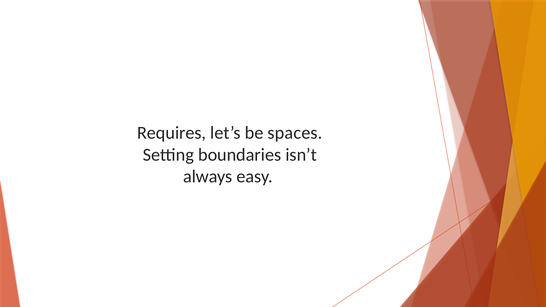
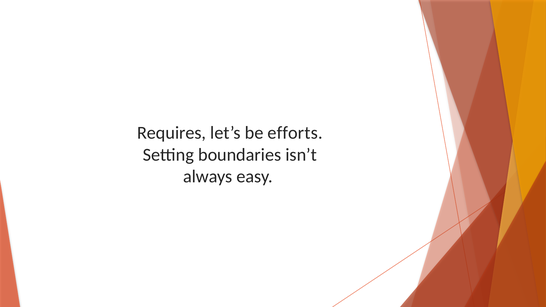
spaces: spaces -> efforts
